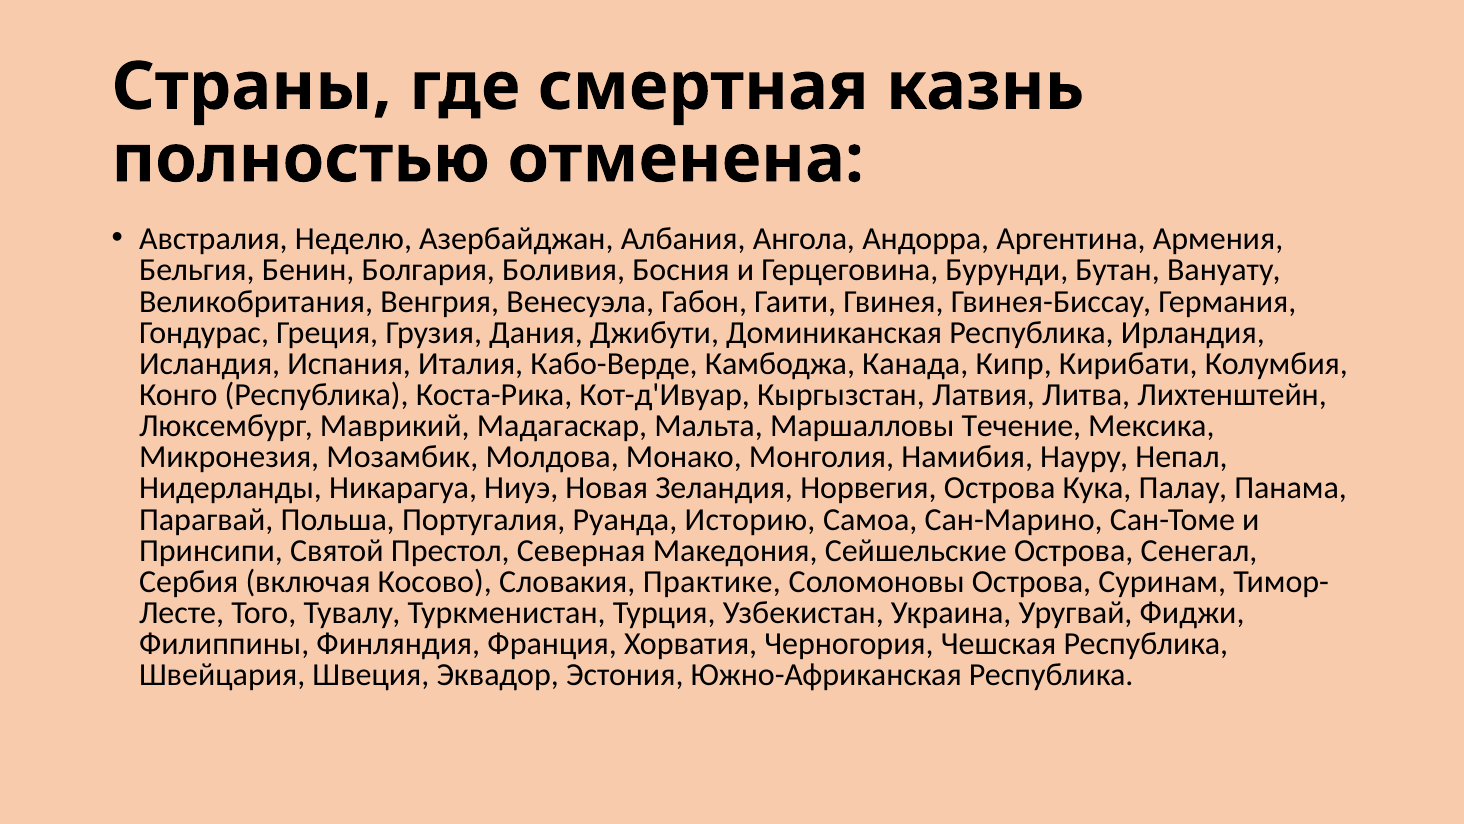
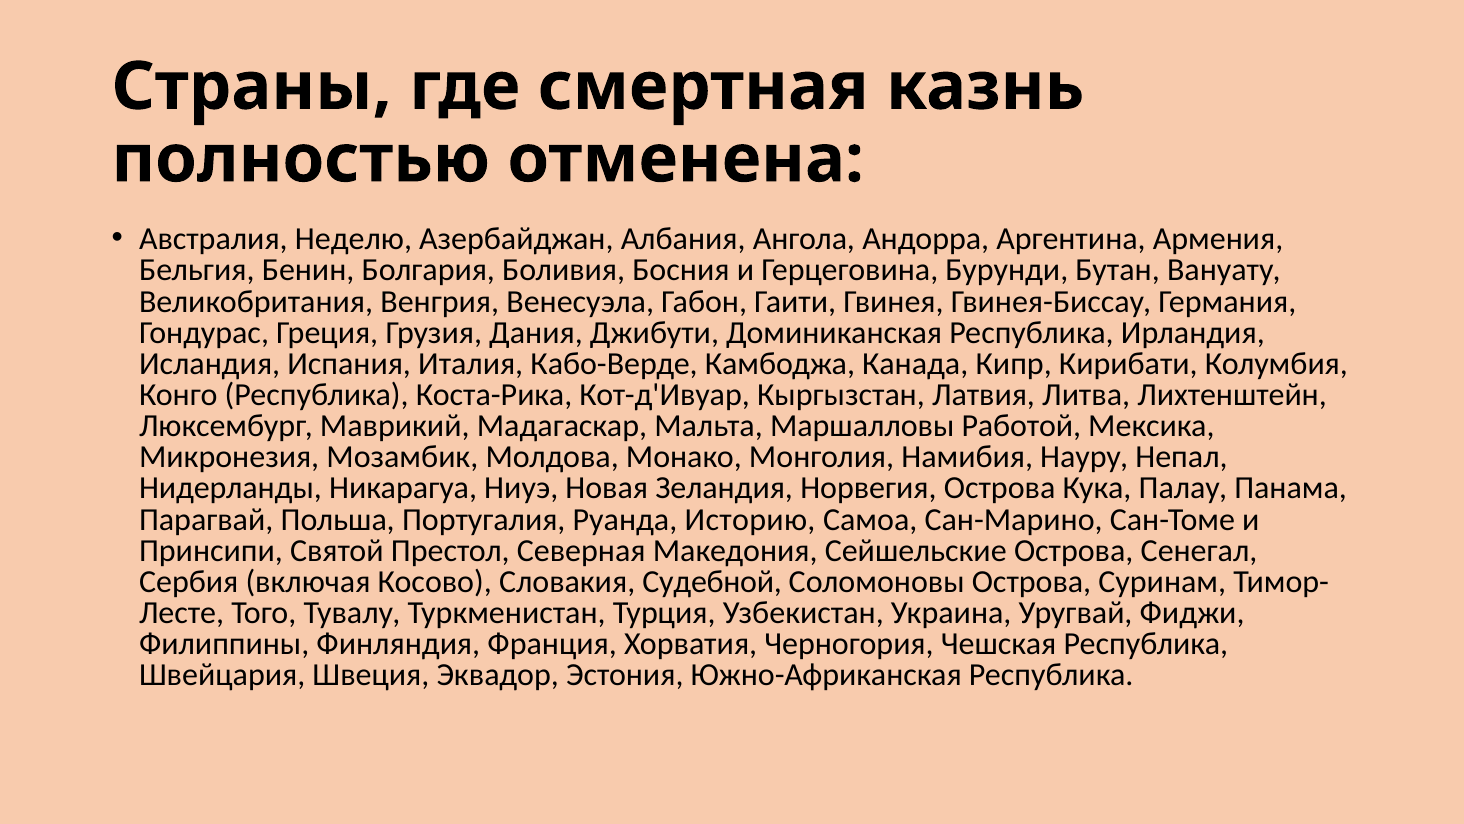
Течение: Течение -> Работой
Практике: Практике -> Судебной
